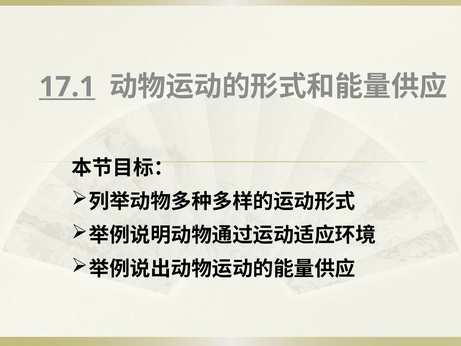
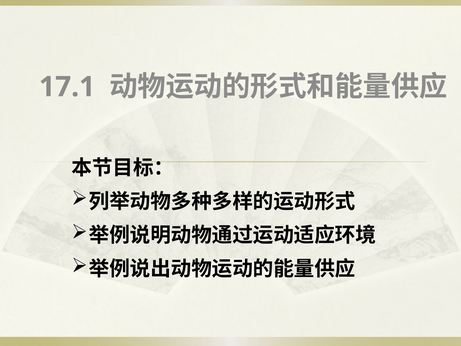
17.1 underline: present -> none
